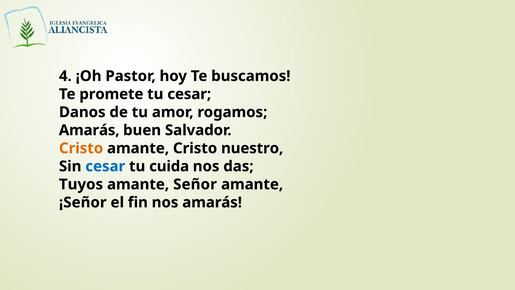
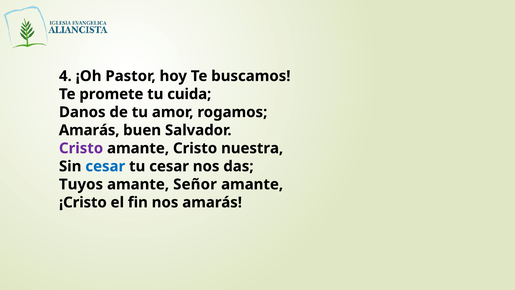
tu cesar: cesar -> cuida
Cristo at (81, 148) colour: orange -> purple
nuestro: nuestro -> nuestra
tu cuida: cuida -> cesar
¡Señor: ¡Señor -> ¡Cristo
